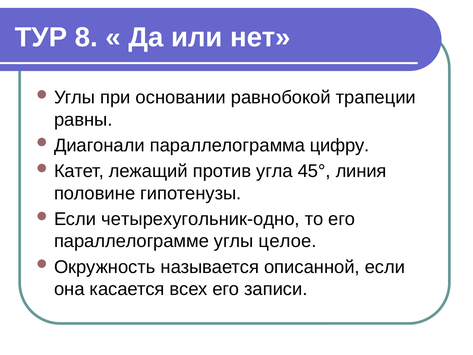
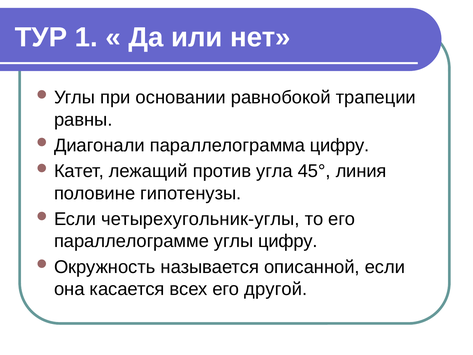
8: 8 -> 1
четырехугольник-одно: четырехугольник-одно -> четырехугольник-углы
углы целое: целое -> цифру
записи: записи -> другой
